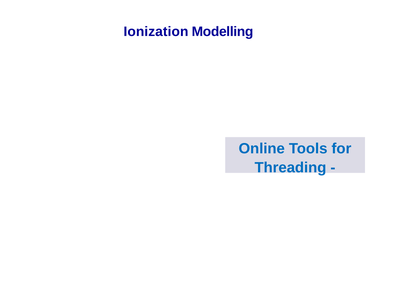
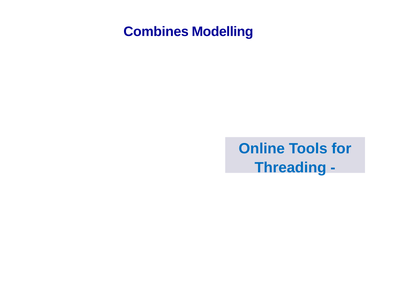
Ionization: Ionization -> Combines
